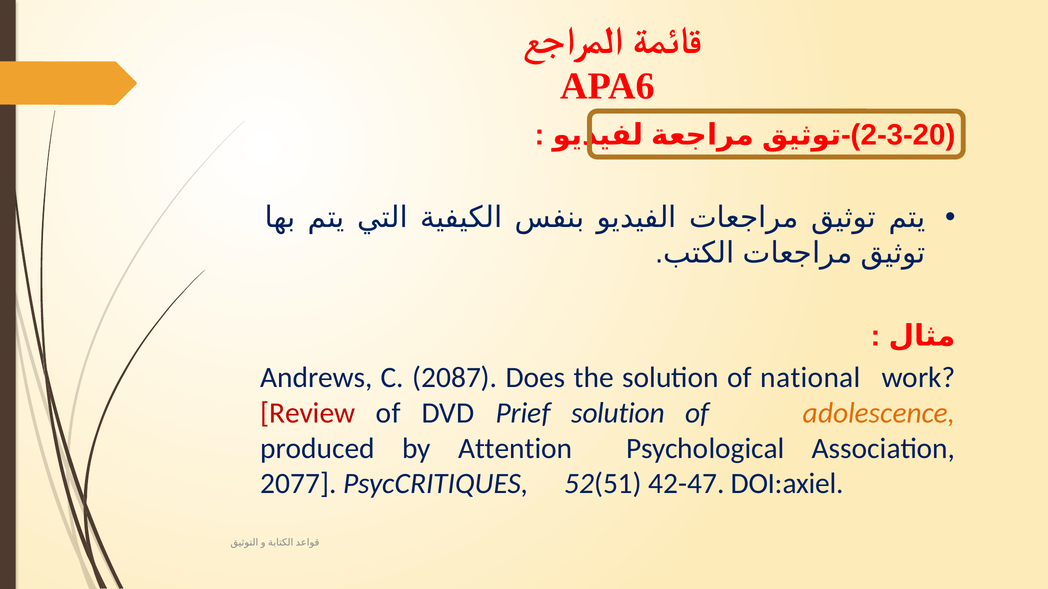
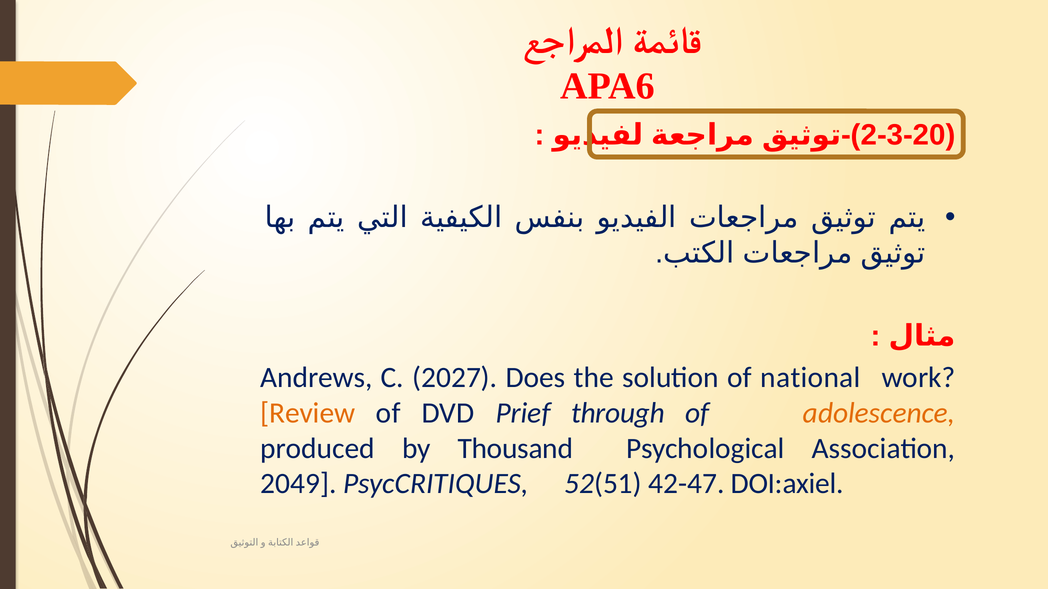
2087: 2087 -> 2027
Review colour: red -> orange
Prief solution: solution -> through
Attention: Attention -> Thousand
2077: 2077 -> 2049
